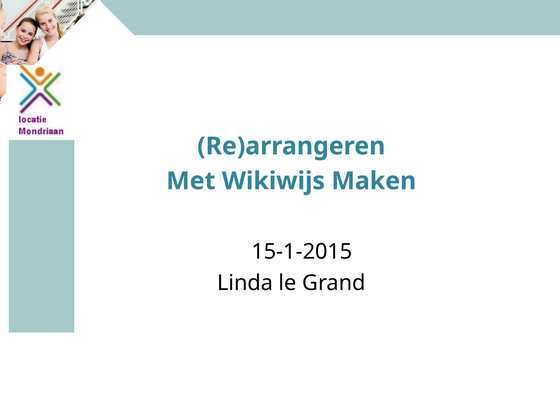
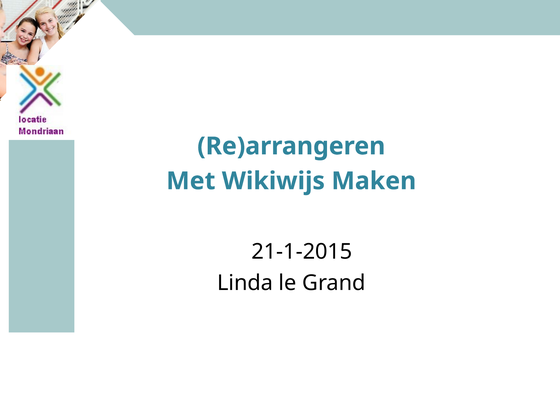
15-1-2015: 15-1-2015 -> 21-1-2015
